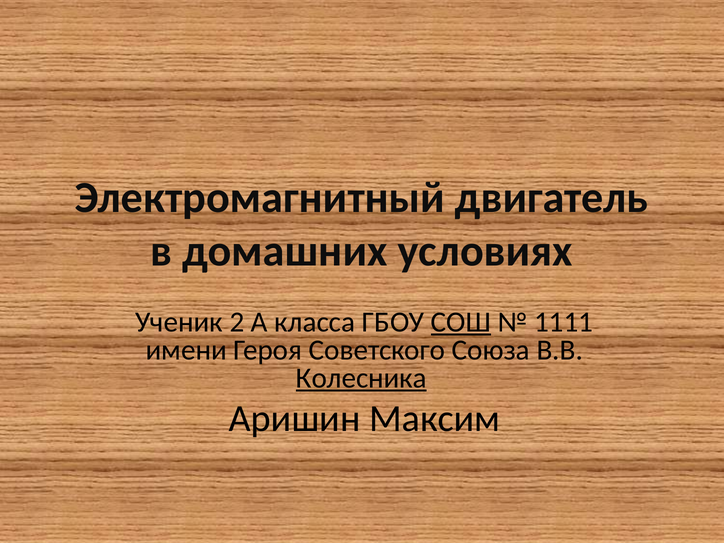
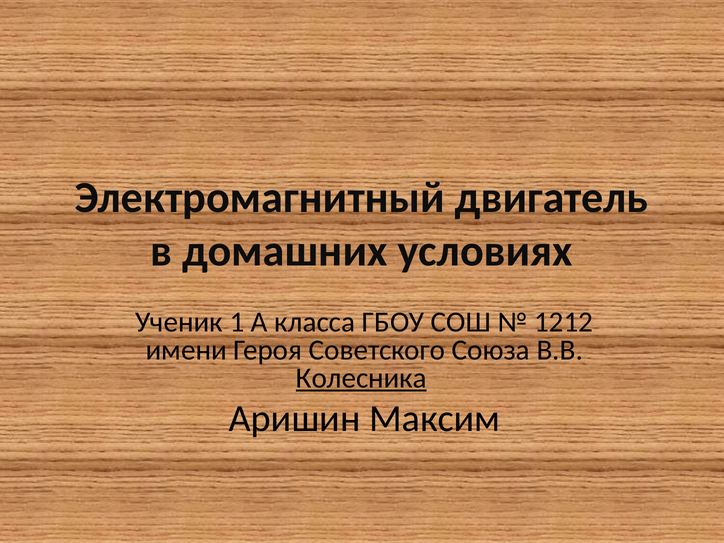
2: 2 -> 1
СОШ underline: present -> none
1111: 1111 -> 1212
